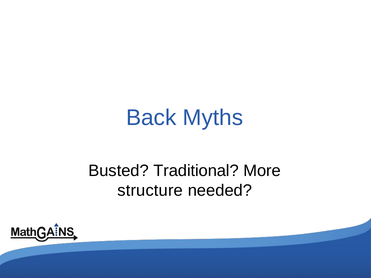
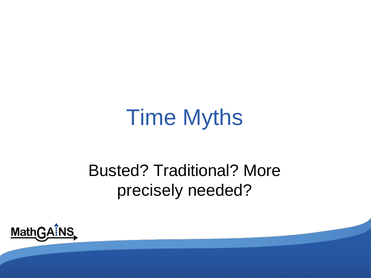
Back: Back -> Time
structure: structure -> precisely
